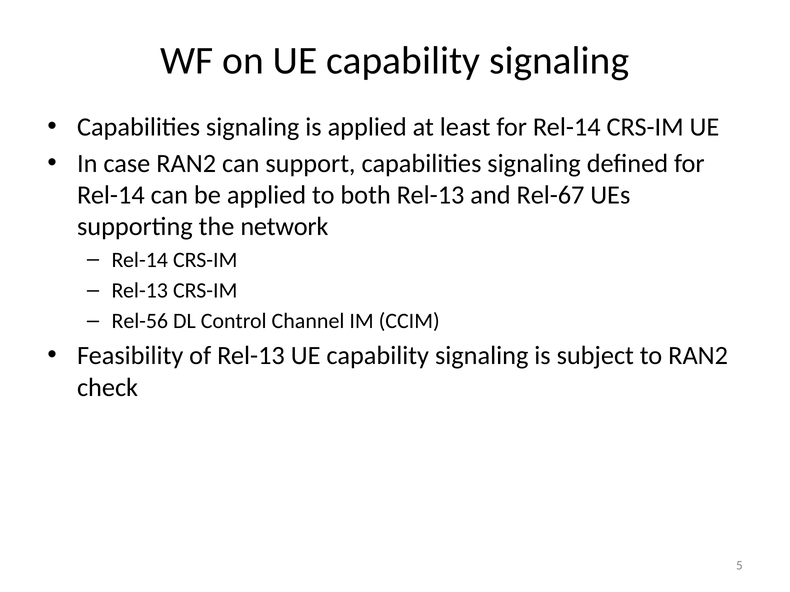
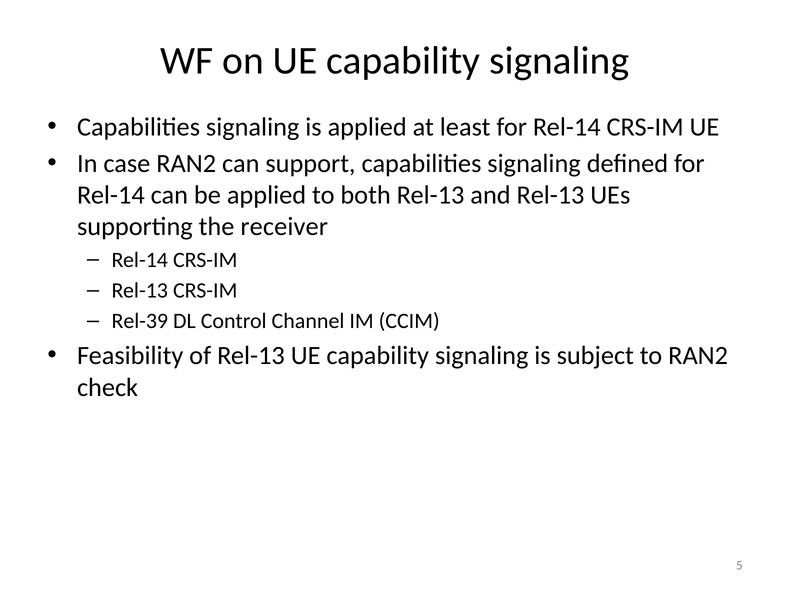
and Rel-67: Rel-67 -> Rel-13
network: network -> receiver
Rel-56: Rel-56 -> Rel-39
